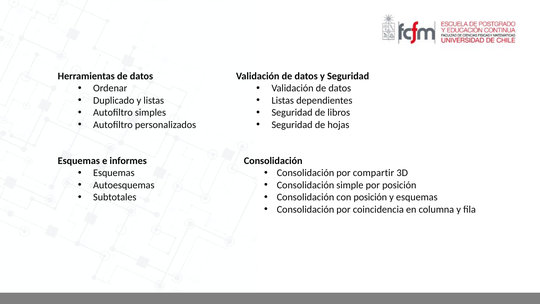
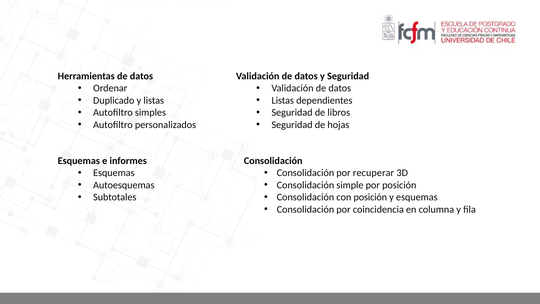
compartir: compartir -> recuperar
